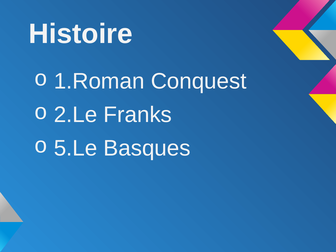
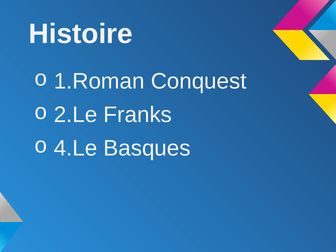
5.Le: 5.Le -> 4.Le
